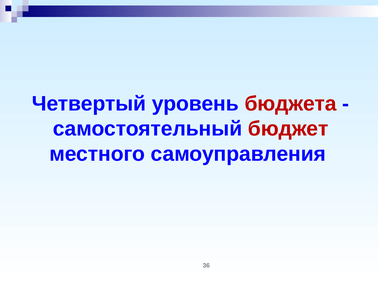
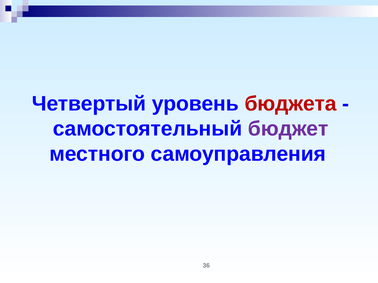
бюджет colour: red -> purple
